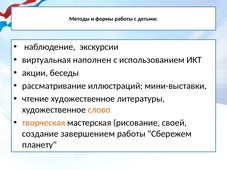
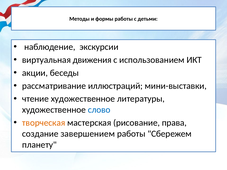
наполнен: наполнен -> движения
слово colour: orange -> blue
своей: своей -> права
